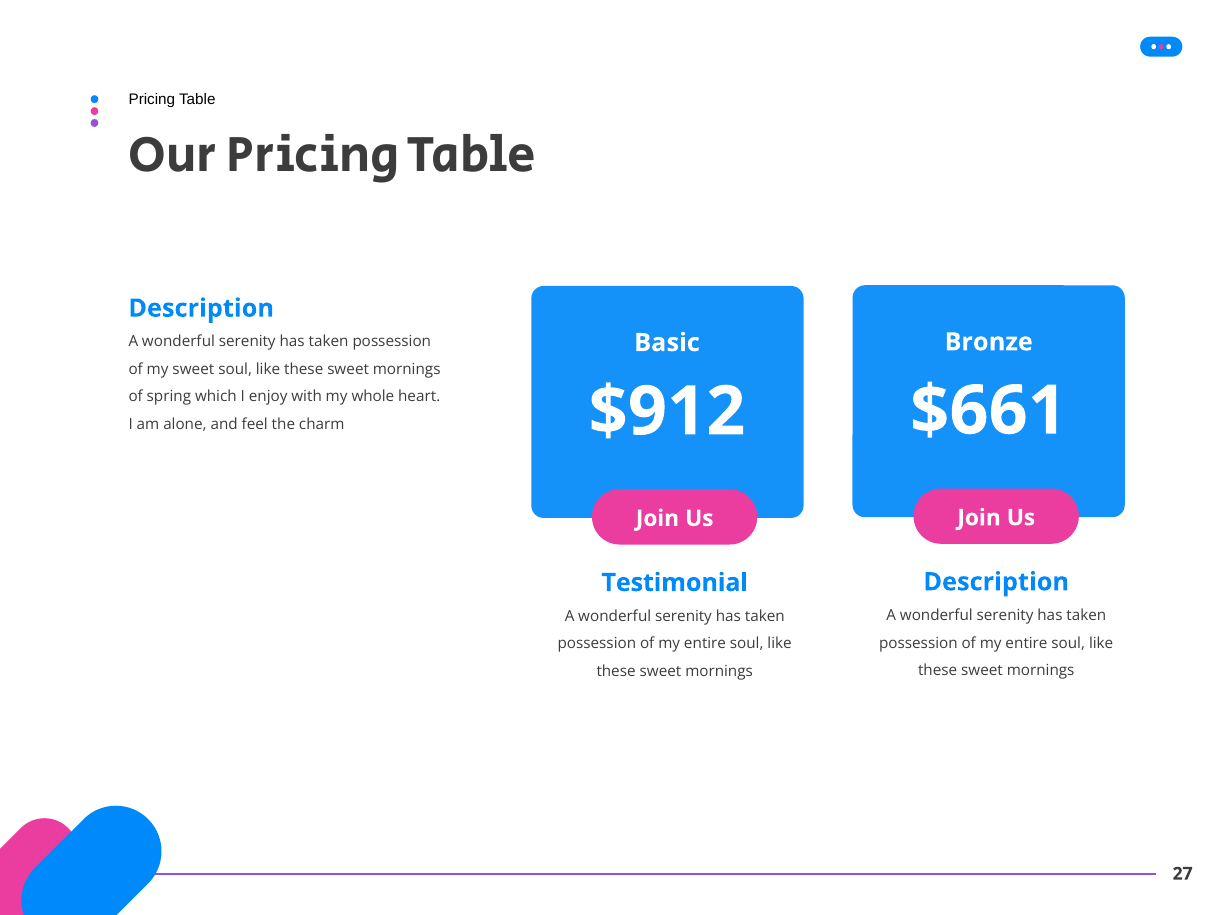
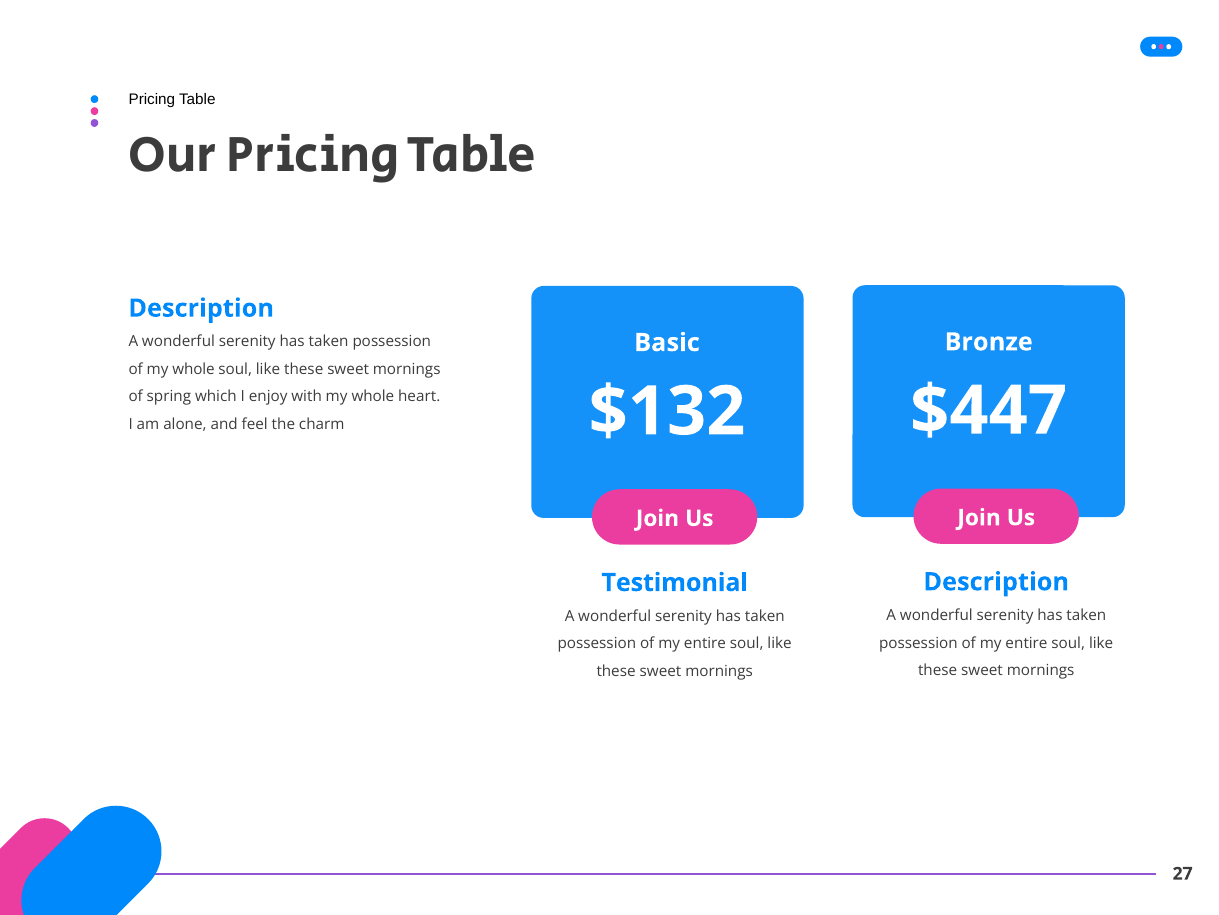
of my sweet: sweet -> whole
$661: $661 -> $447
$912: $912 -> $132
